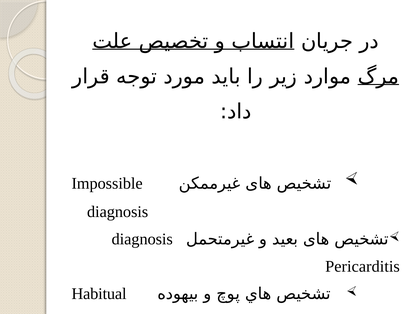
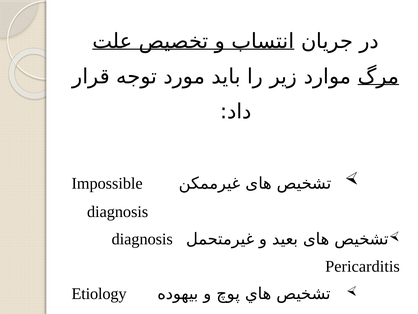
Habitual: Habitual -> Etiology
